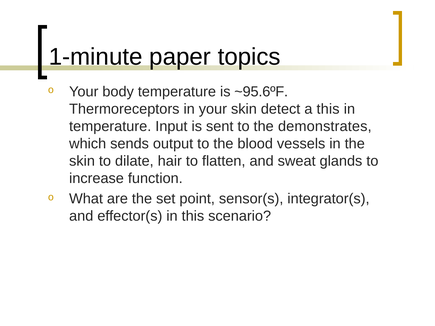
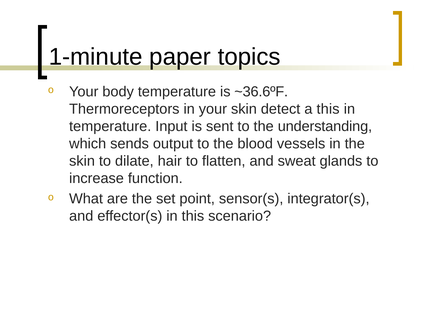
~95.6ºF: ~95.6ºF -> ~36.6ºF
demonstrates: demonstrates -> understanding
